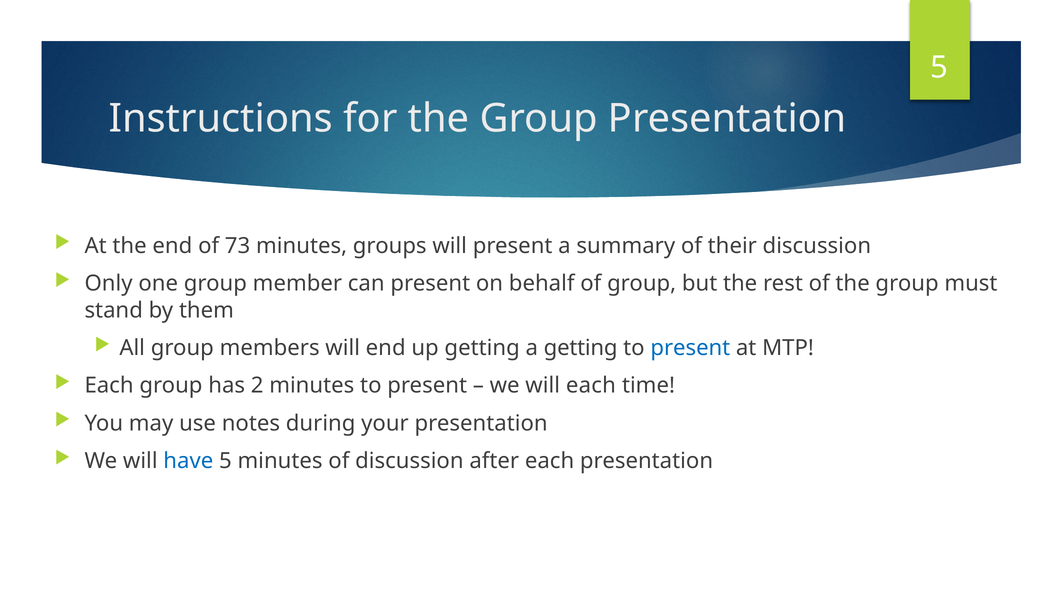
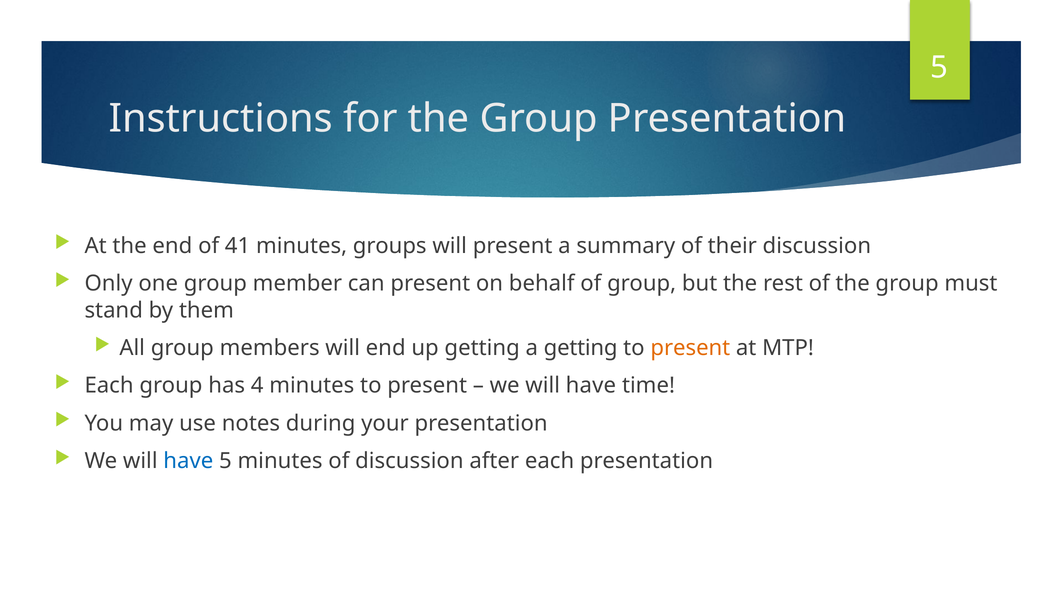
73: 73 -> 41
present at (690, 348) colour: blue -> orange
2: 2 -> 4
each at (591, 386): each -> have
